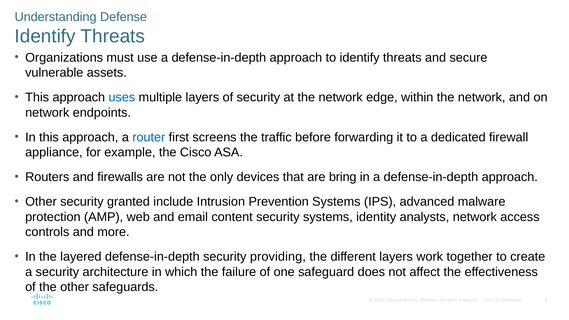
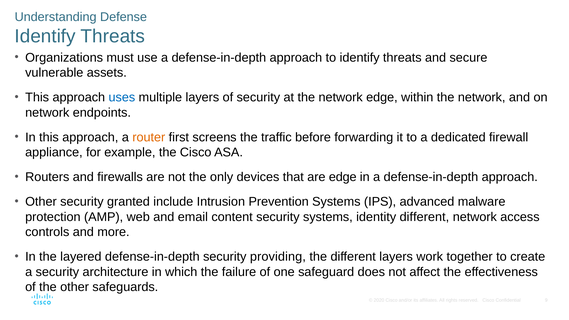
router colour: blue -> orange
are bring: bring -> edge
identity analysts: analysts -> different
